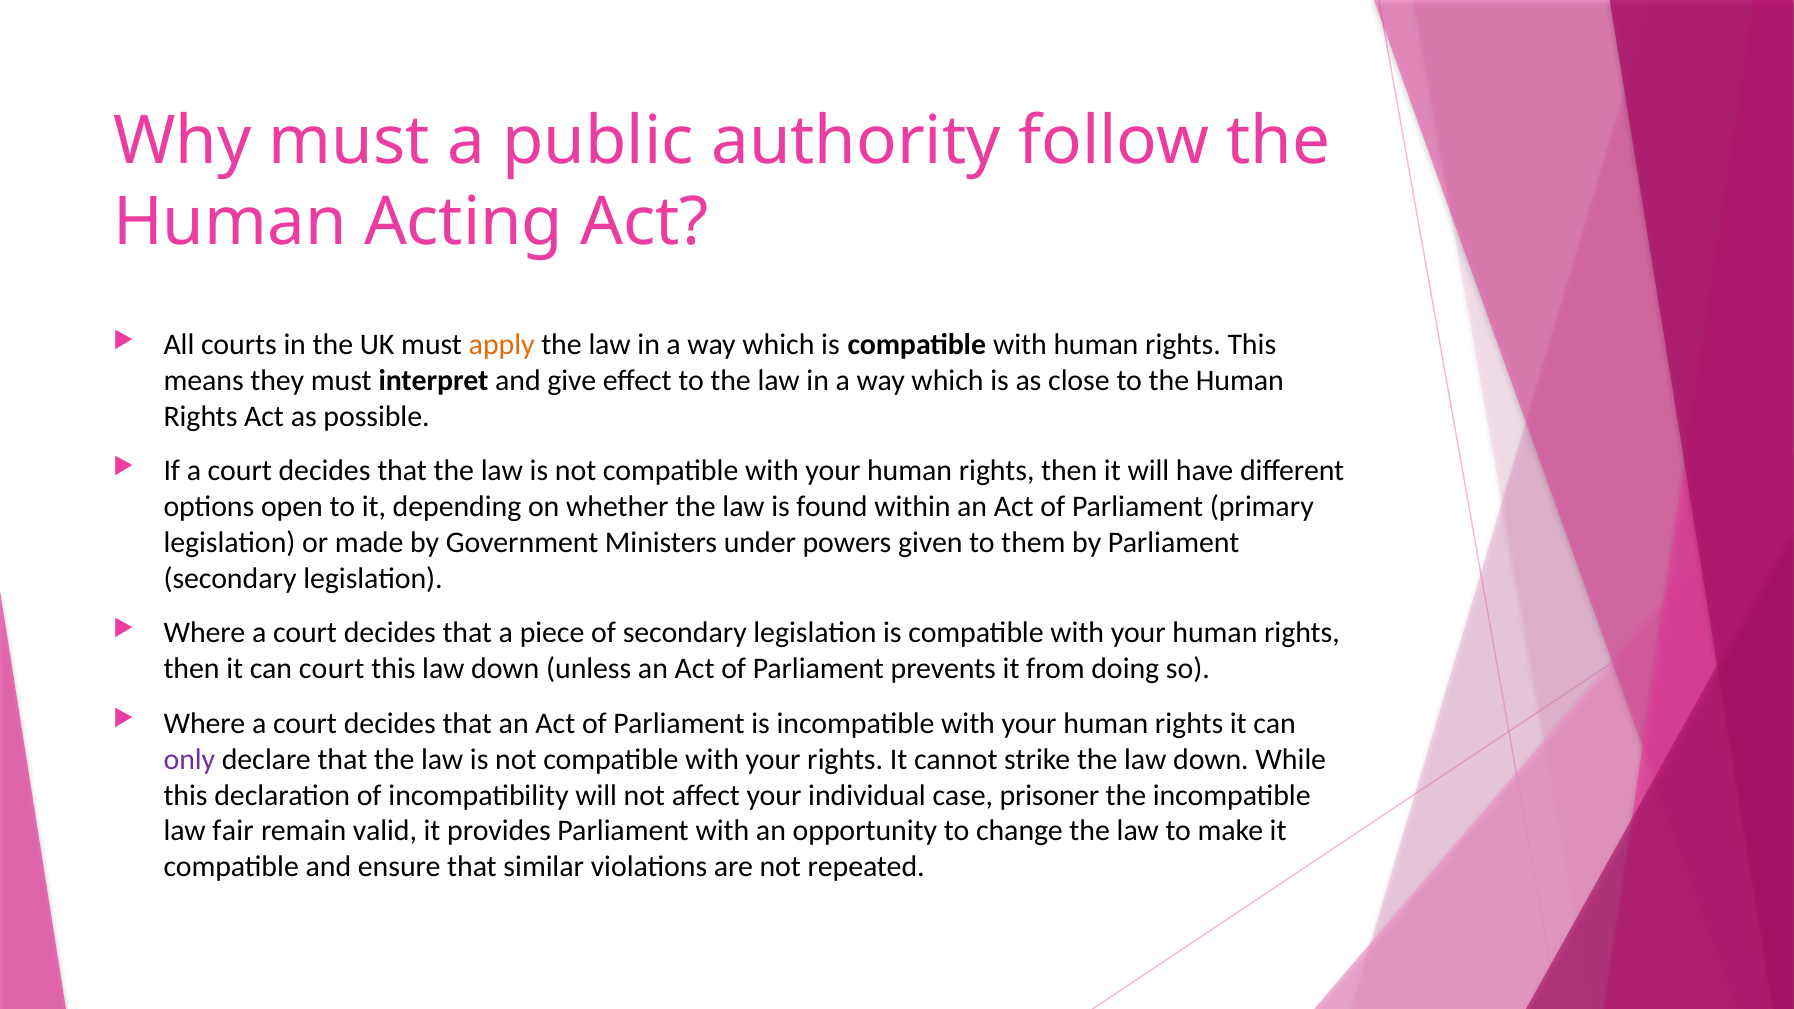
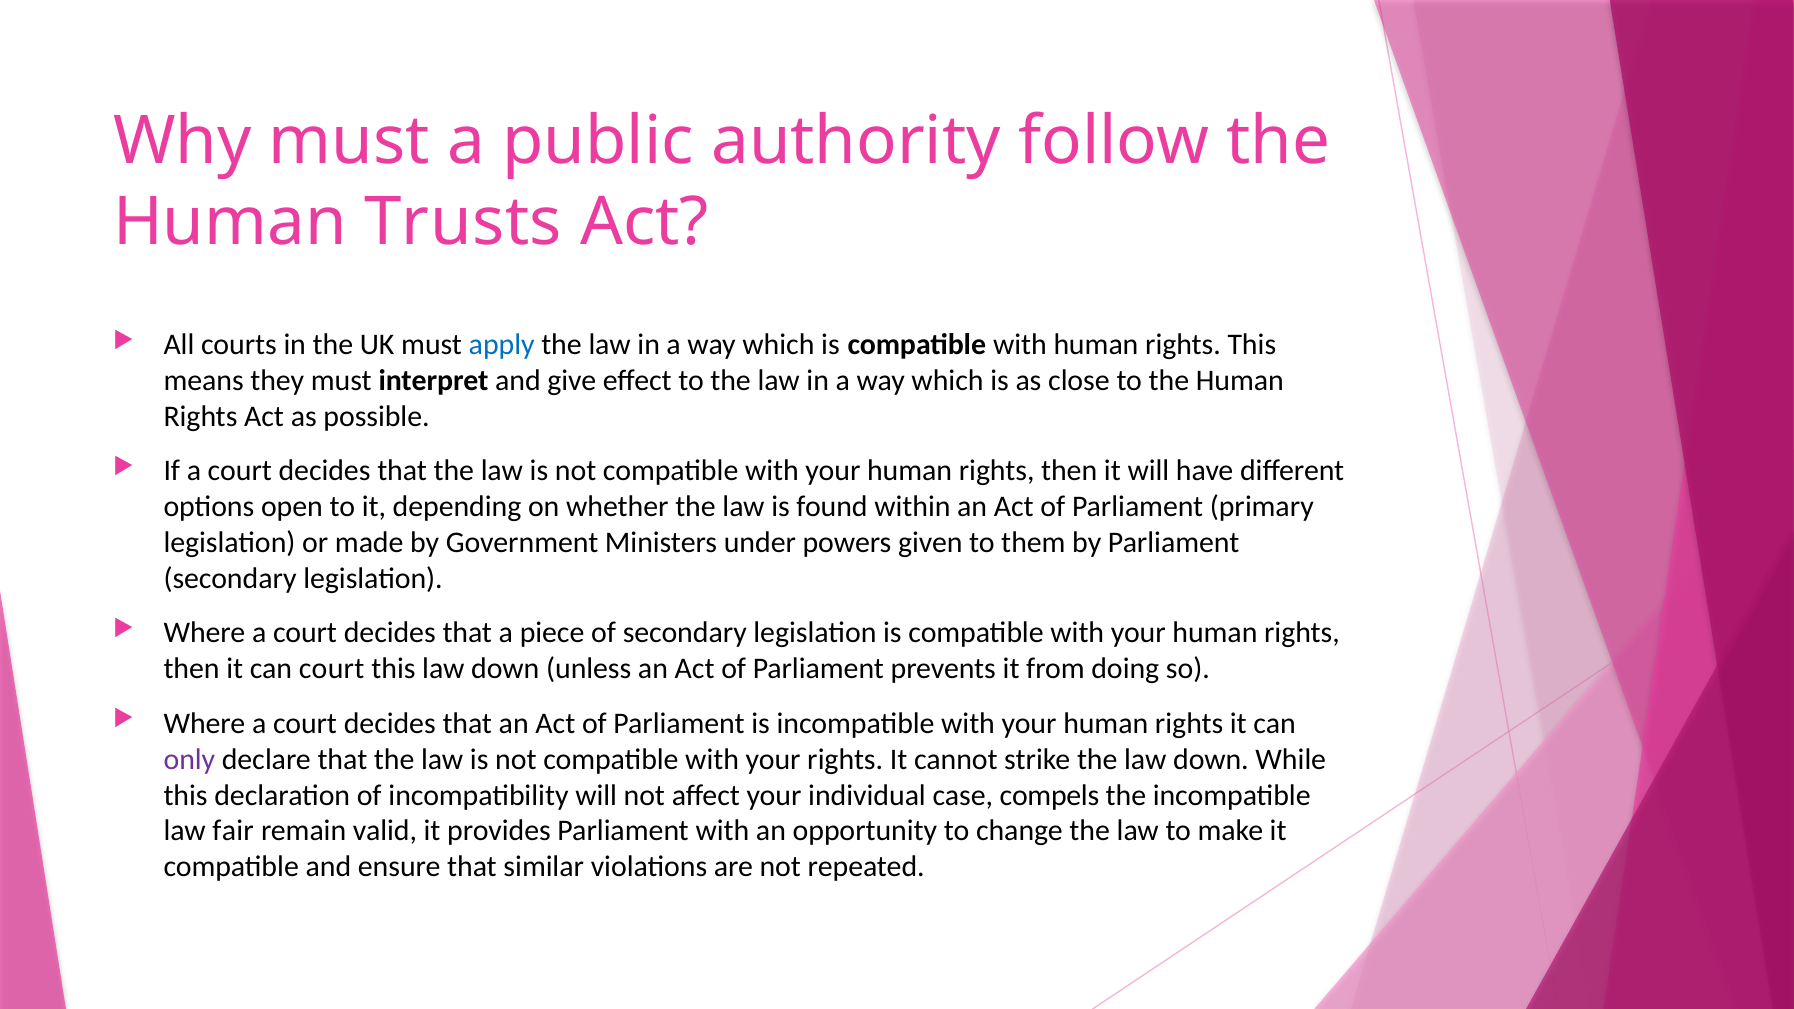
Acting: Acting -> Trusts
apply colour: orange -> blue
prisoner: prisoner -> compels
